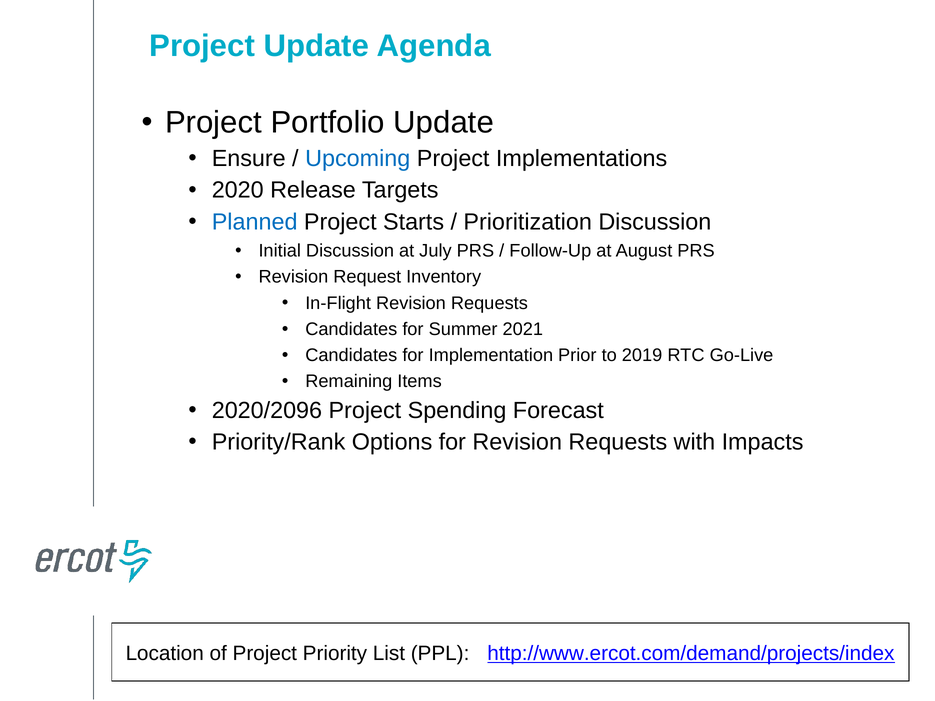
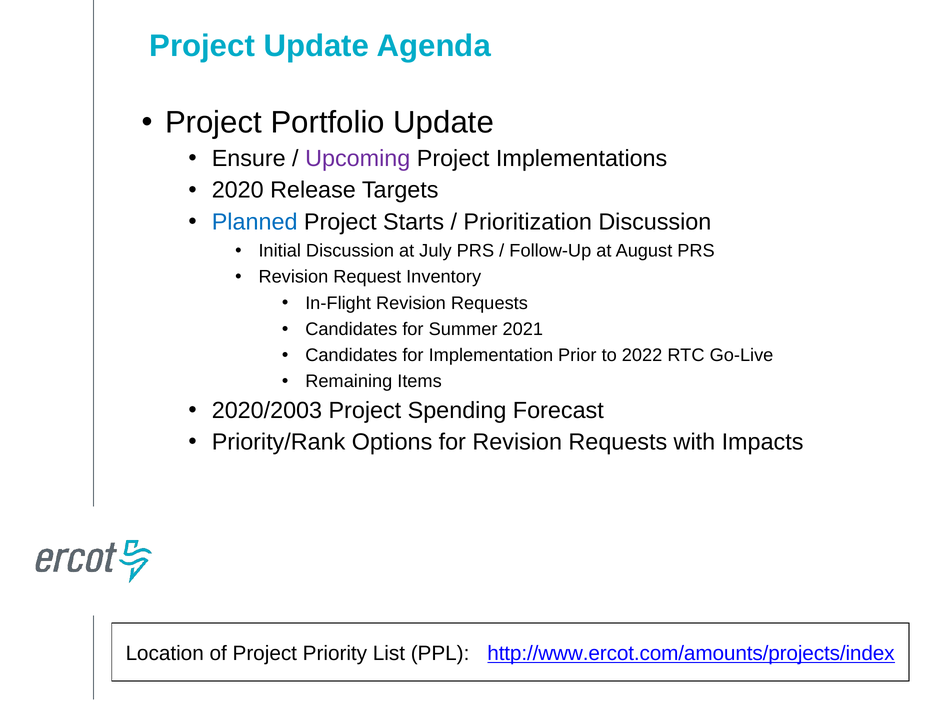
Upcoming colour: blue -> purple
2019: 2019 -> 2022
2020/2096: 2020/2096 -> 2020/2003
http://www.ercot.com/demand/projects/index: http://www.ercot.com/demand/projects/index -> http://www.ercot.com/amounts/projects/index
